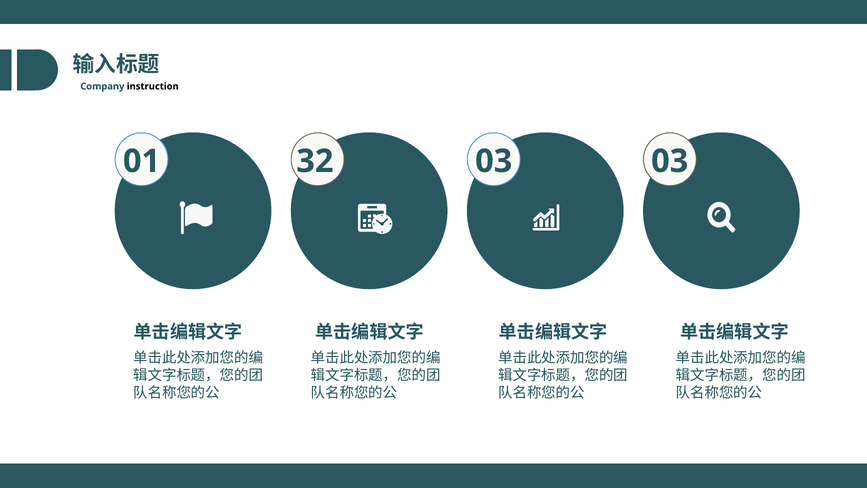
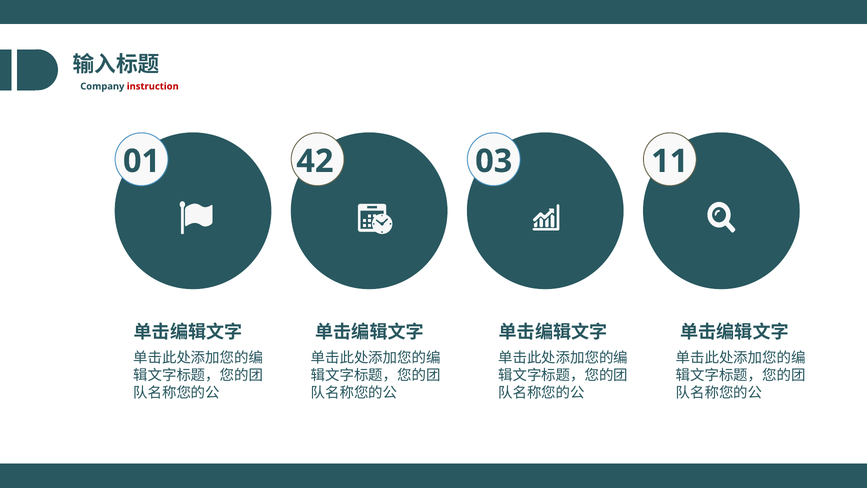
instruction colour: black -> red
32: 32 -> 42
03 03: 03 -> 11
